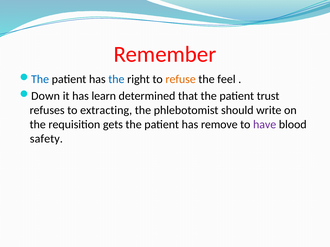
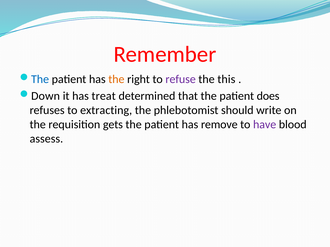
the at (116, 79) colour: blue -> orange
refuse colour: orange -> purple
feel: feel -> this
learn: learn -> treat
trust: trust -> does
safety: safety -> assess
